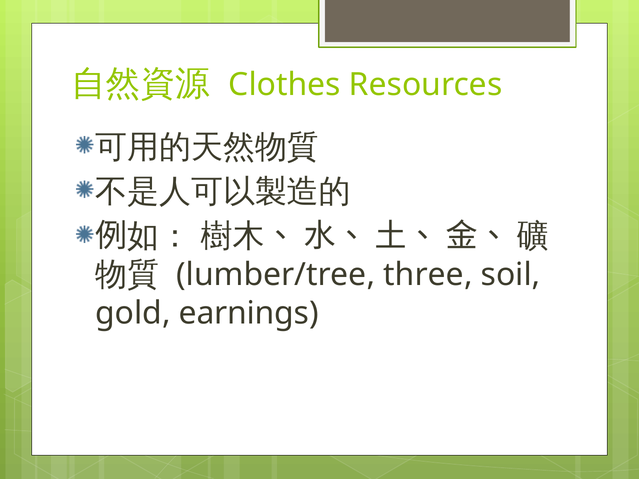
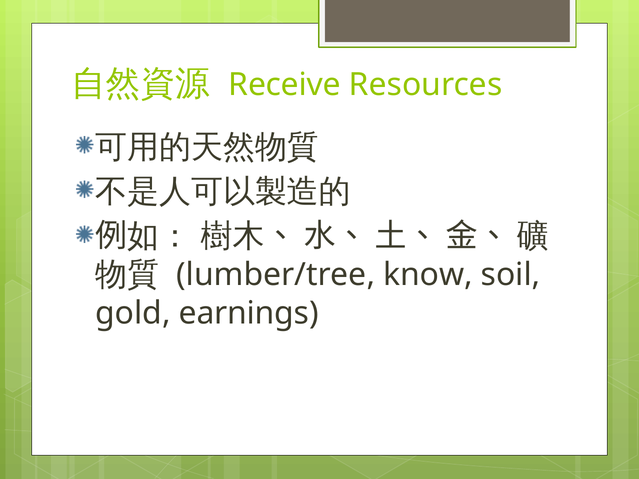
Clothes: Clothes -> Receive
three: three -> know
